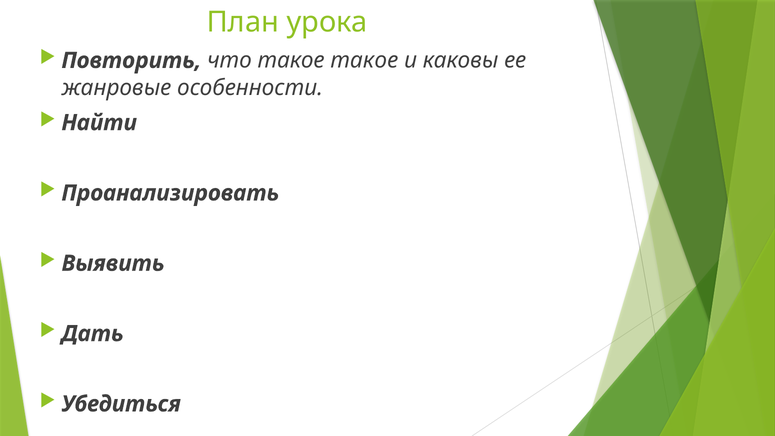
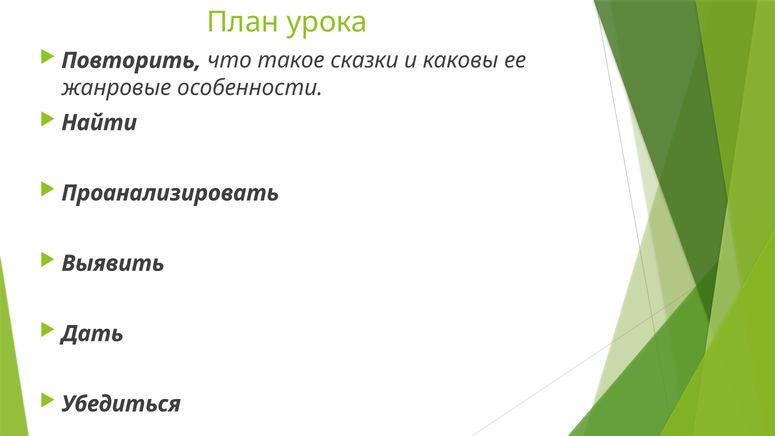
такое такое: такое -> сказки
